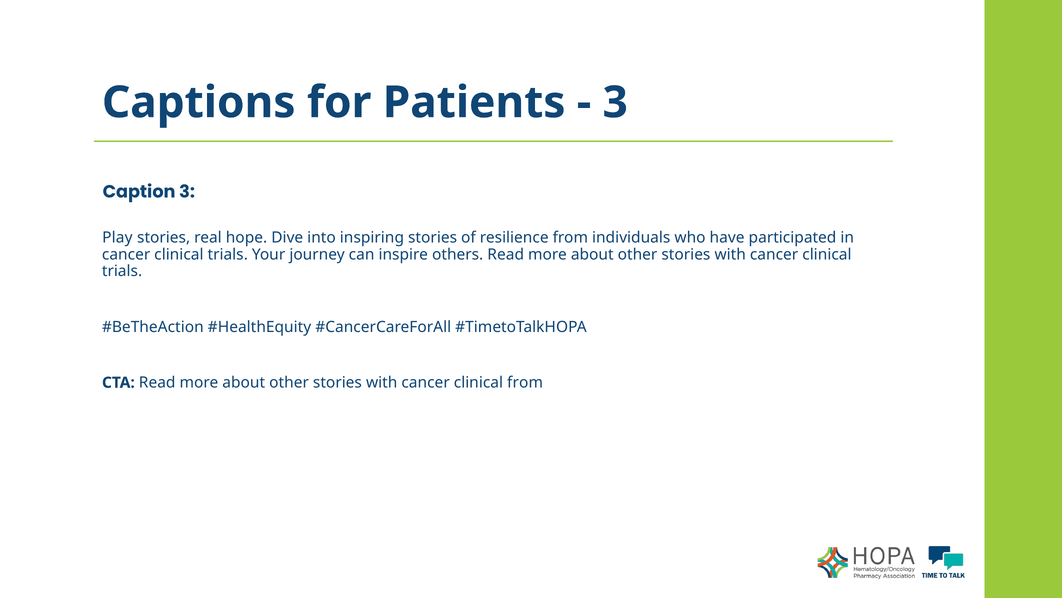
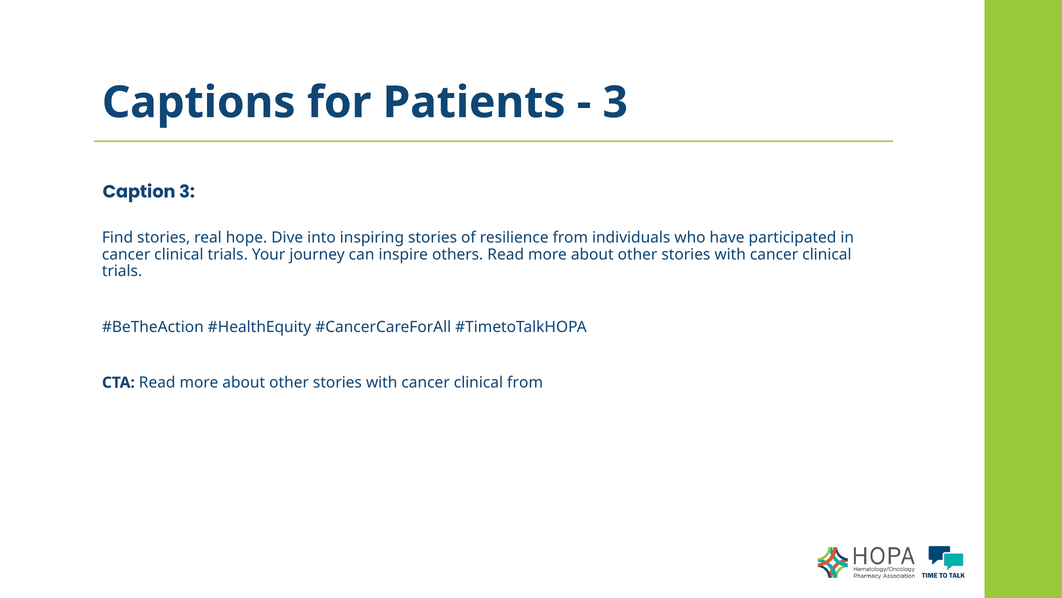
Play: Play -> Find
